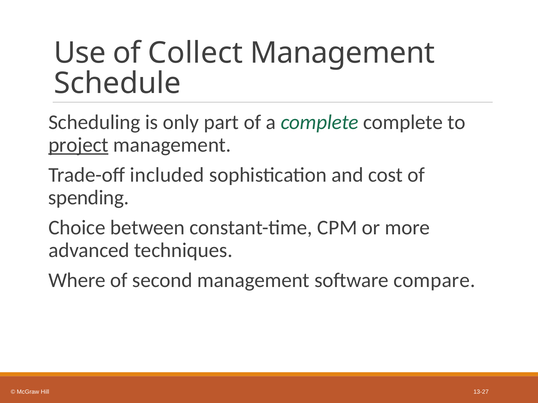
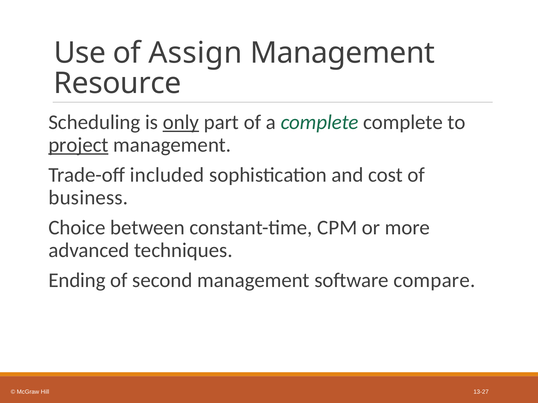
Collect: Collect -> Assign
Schedule: Schedule -> Resource
only underline: none -> present
spending: spending -> business
Where: Where -> Ending
